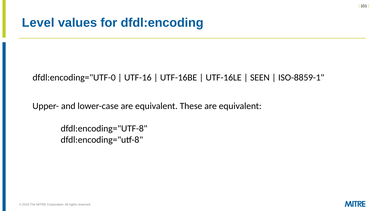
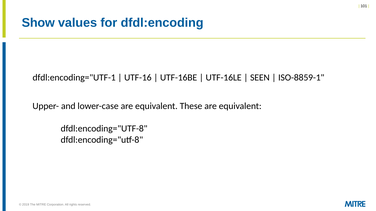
Level: Level -> Show
dfdl:encoding="UTF-0: dfdl:encoding="UTF-0 -> dfdl:encoding="UTF-1
